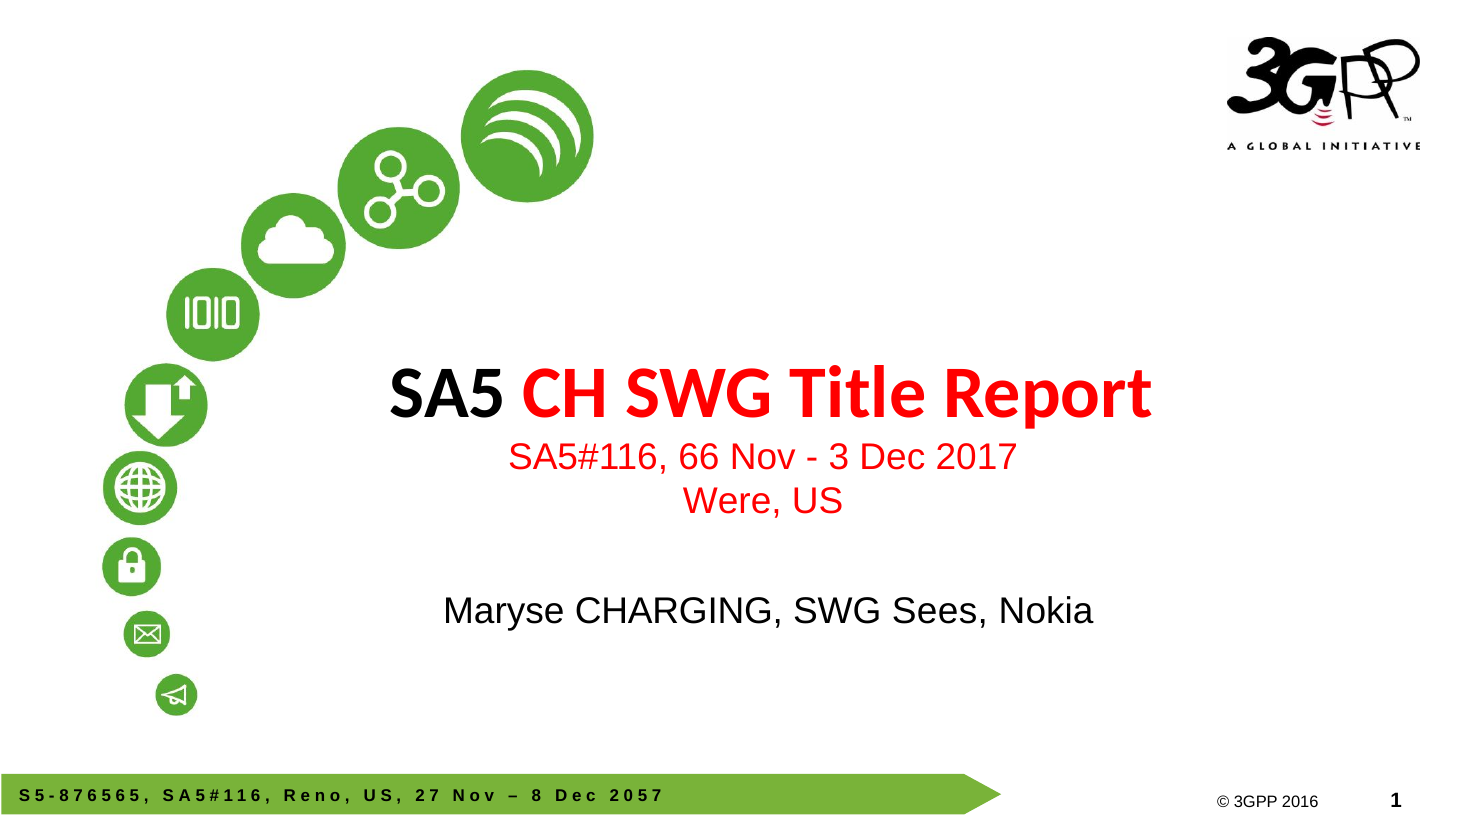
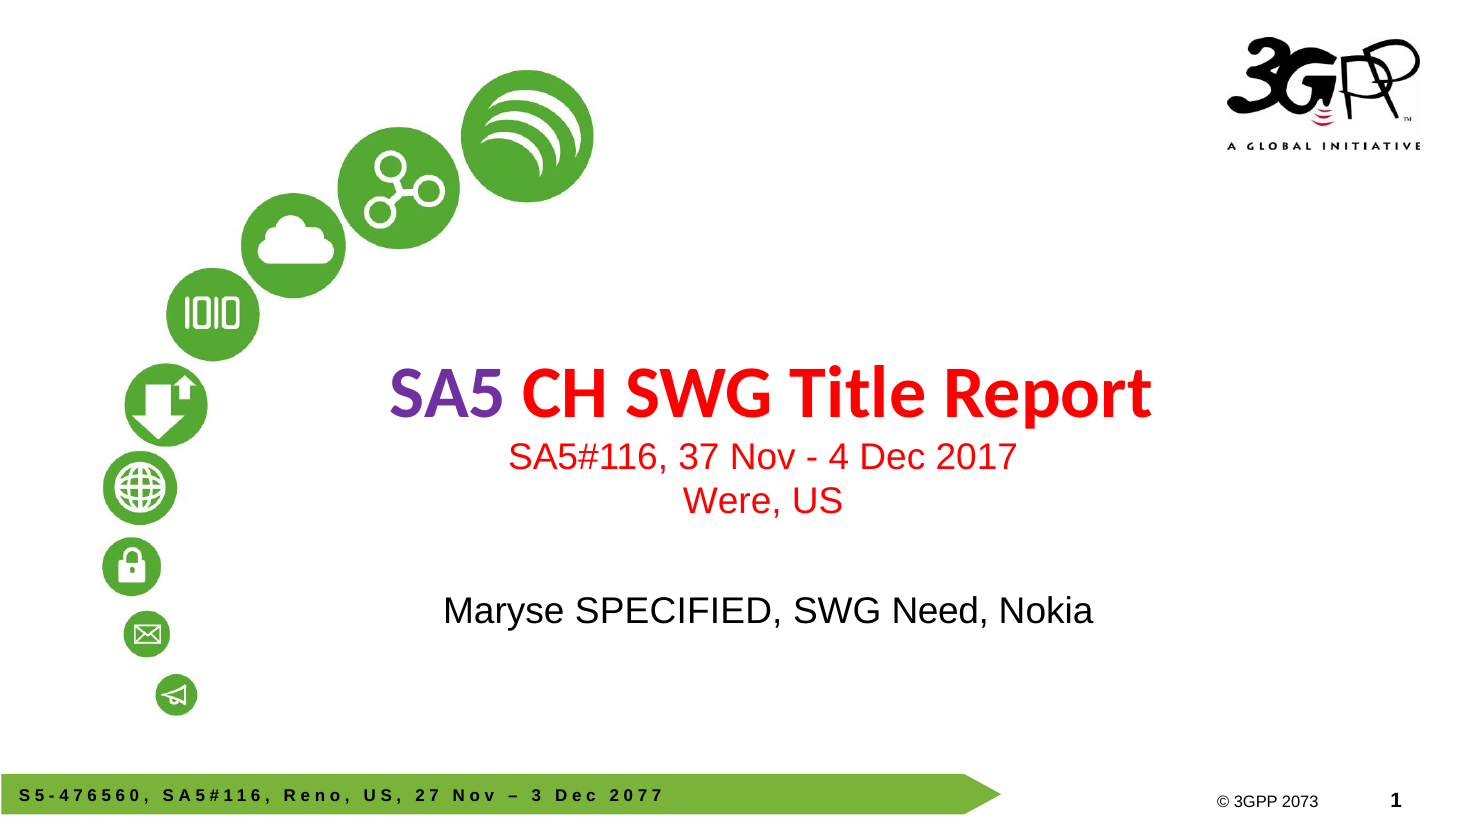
SA5 colour: black -> purple
66: 66 -> 37
3 at (839, 457): 3 -> 4
CHARGING: CHARGING -> SPECIFIED
Sees: Sees -> Need
8 at (64, 796): 8 -> 4
5 at (134, 796): 5 -> 0
8 at (536, 796): 8 -> 3
5 at (643, 796): 5 -> 7
2016: 2016 -> 2073
